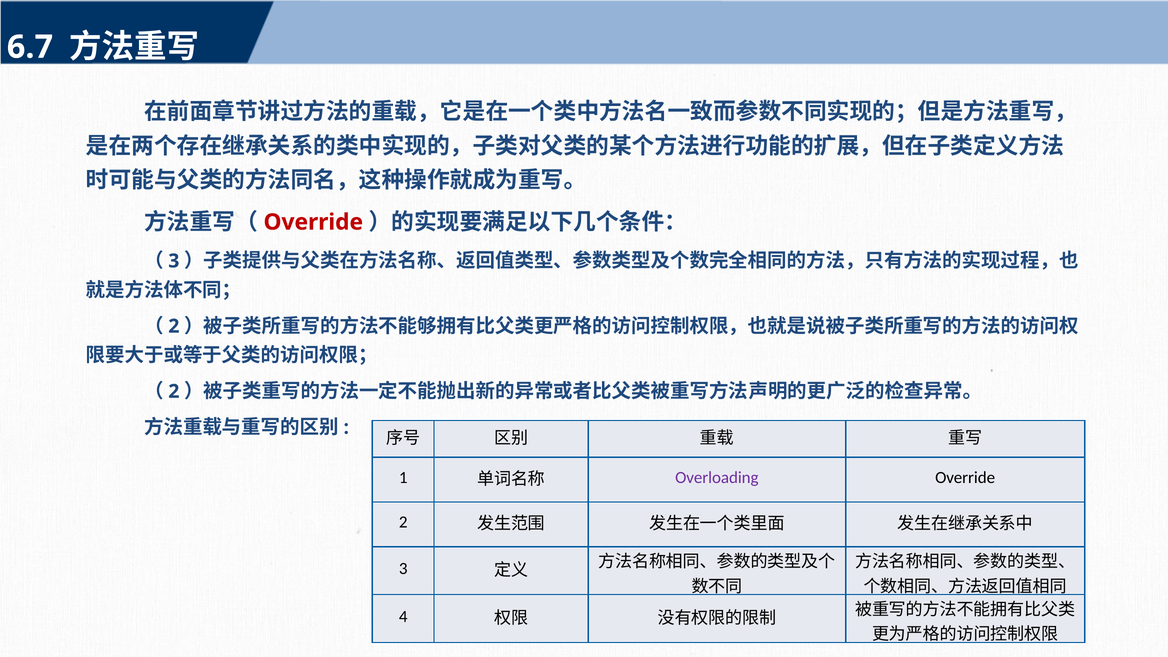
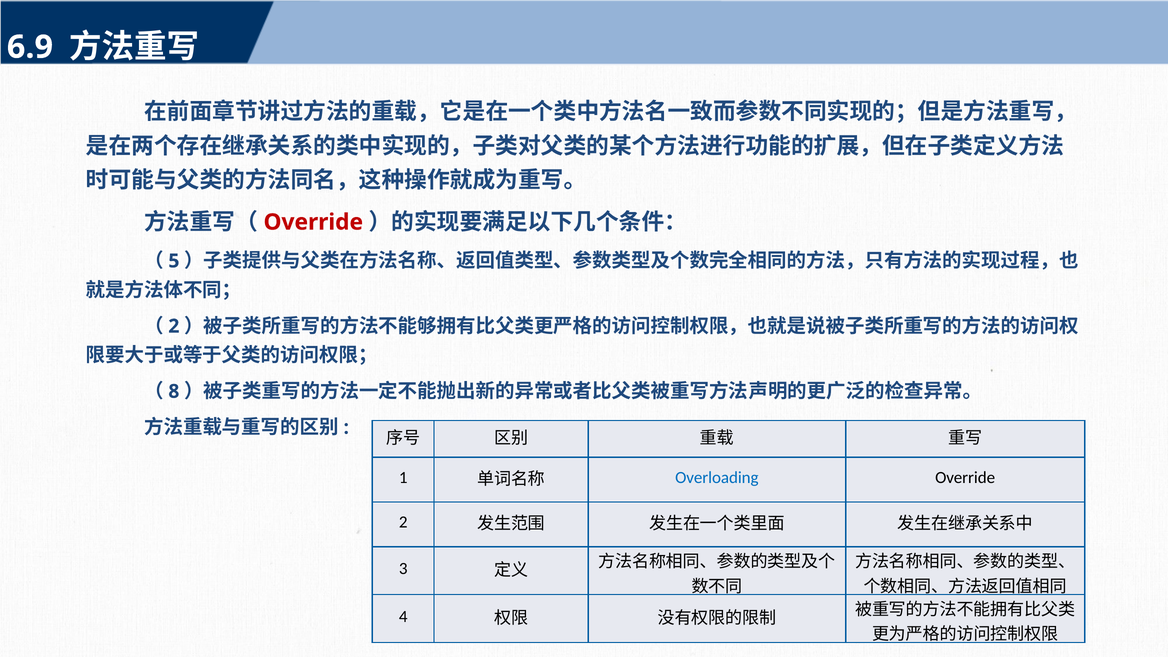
6.7: 6.7 -> 6.9
3 at (174, 261): 3 -> 5
2 at (174, 391): 2 -> 8
Overloading colour: purple -> blue
